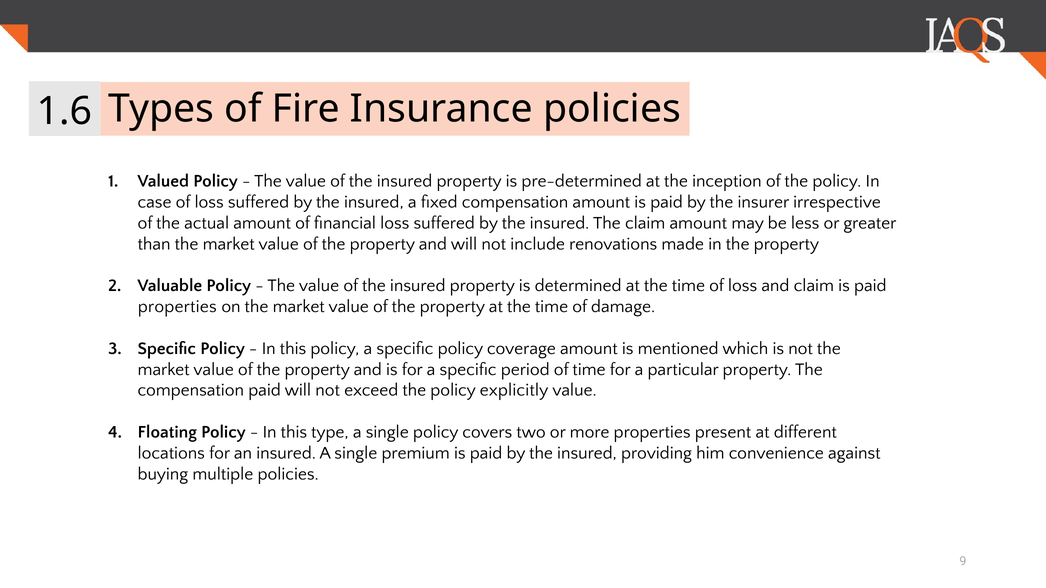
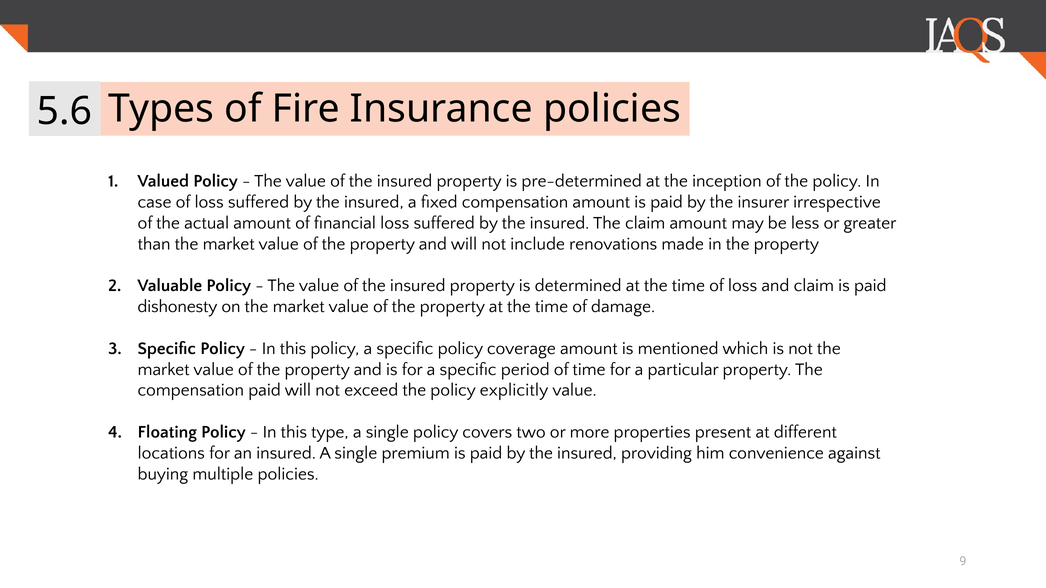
1.6: 1.6 -> 5.6
properties at (177, 307): properties -> dishonesty
